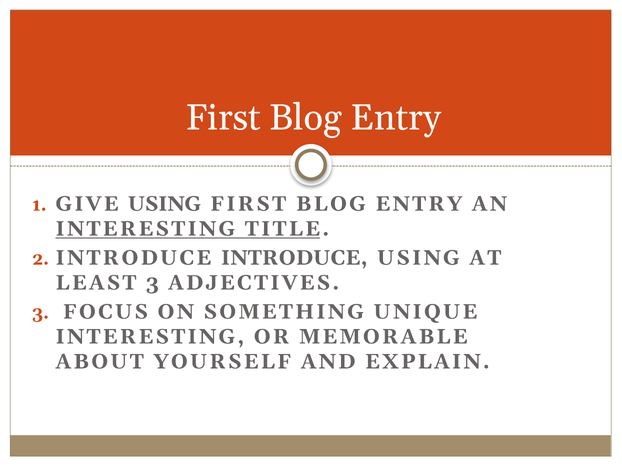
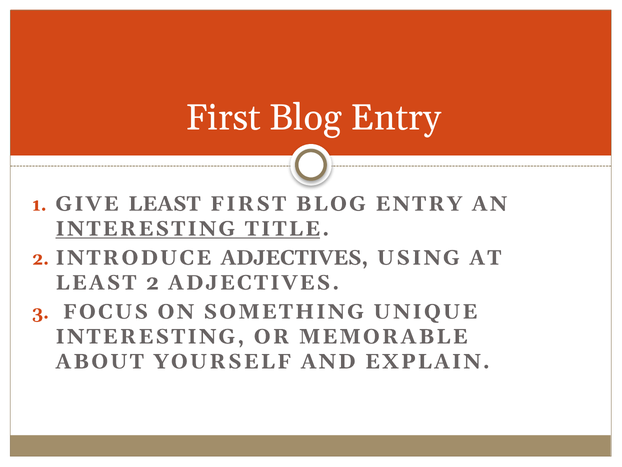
GIVE USING: USING -> LEAST
INTRODUCE INTRODUCE: INTRODUCE -> ADJECTIVES
LEAST 3: 3 -> 2
